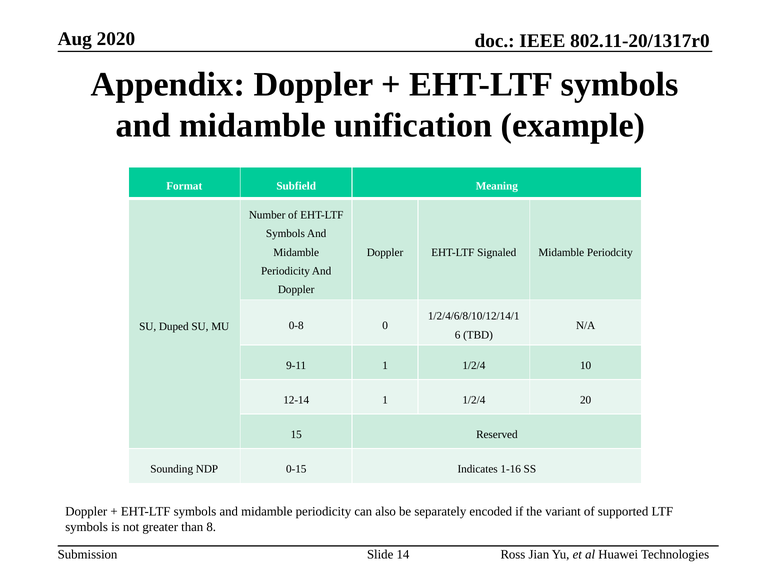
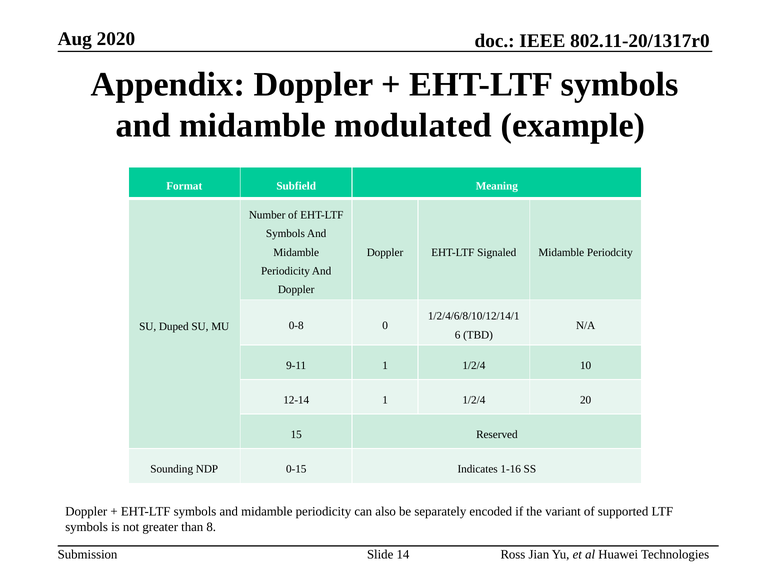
unification: unification -> modulated
